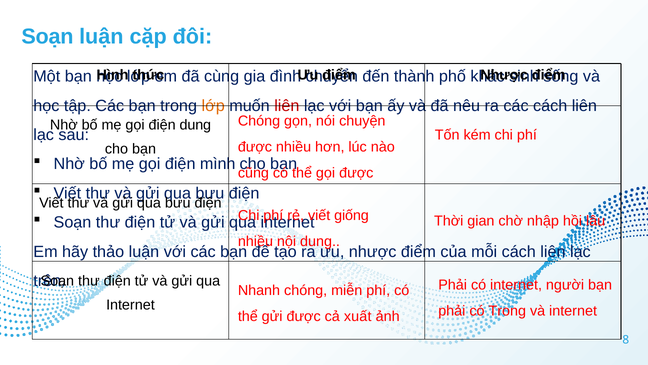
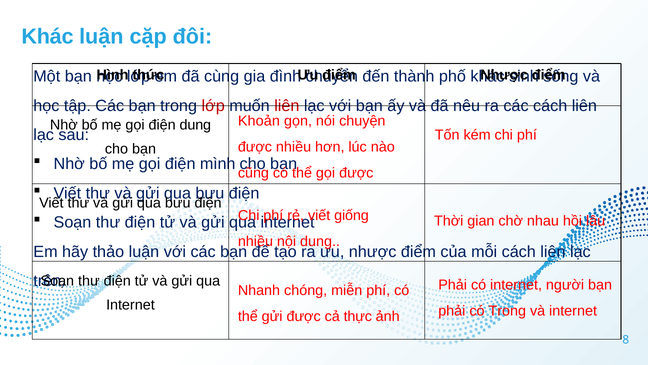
Soạn at (47, 37): Soạn -> Khác
lớp at (213, 106) colour: orange -> red
Chóng at (259, 121): Chóng -> Khoản
nhập: nhập -> nhau
xuất: xuất -> thực
